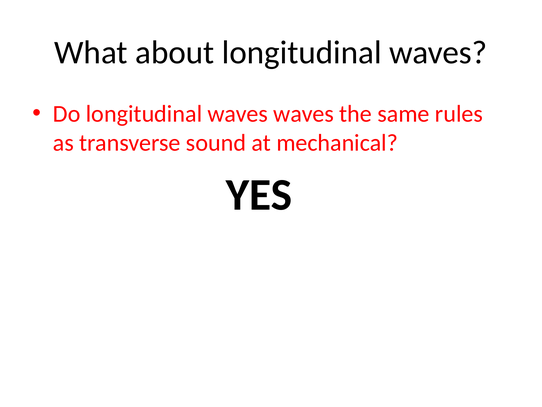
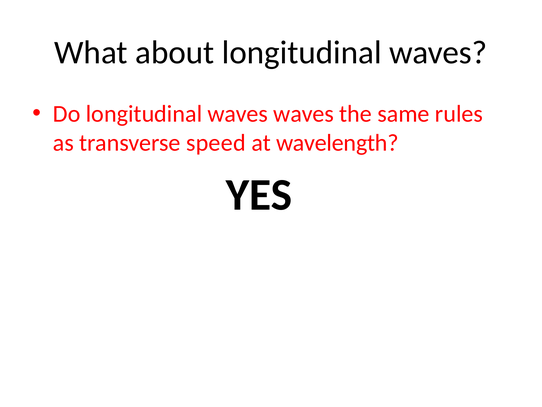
sound: sound -> speed
mechanical: mechanical -> wavelength
